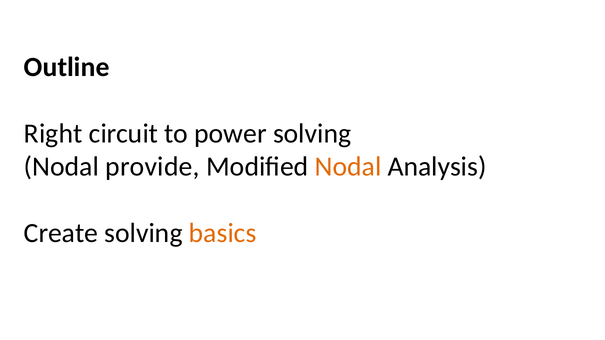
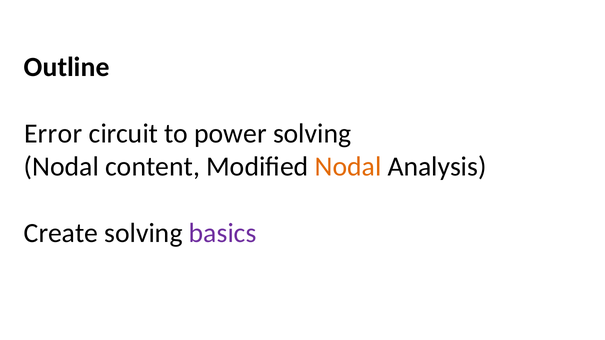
Right: Right -> Error
provide: provide -> content
basics colour: orange -> purple
